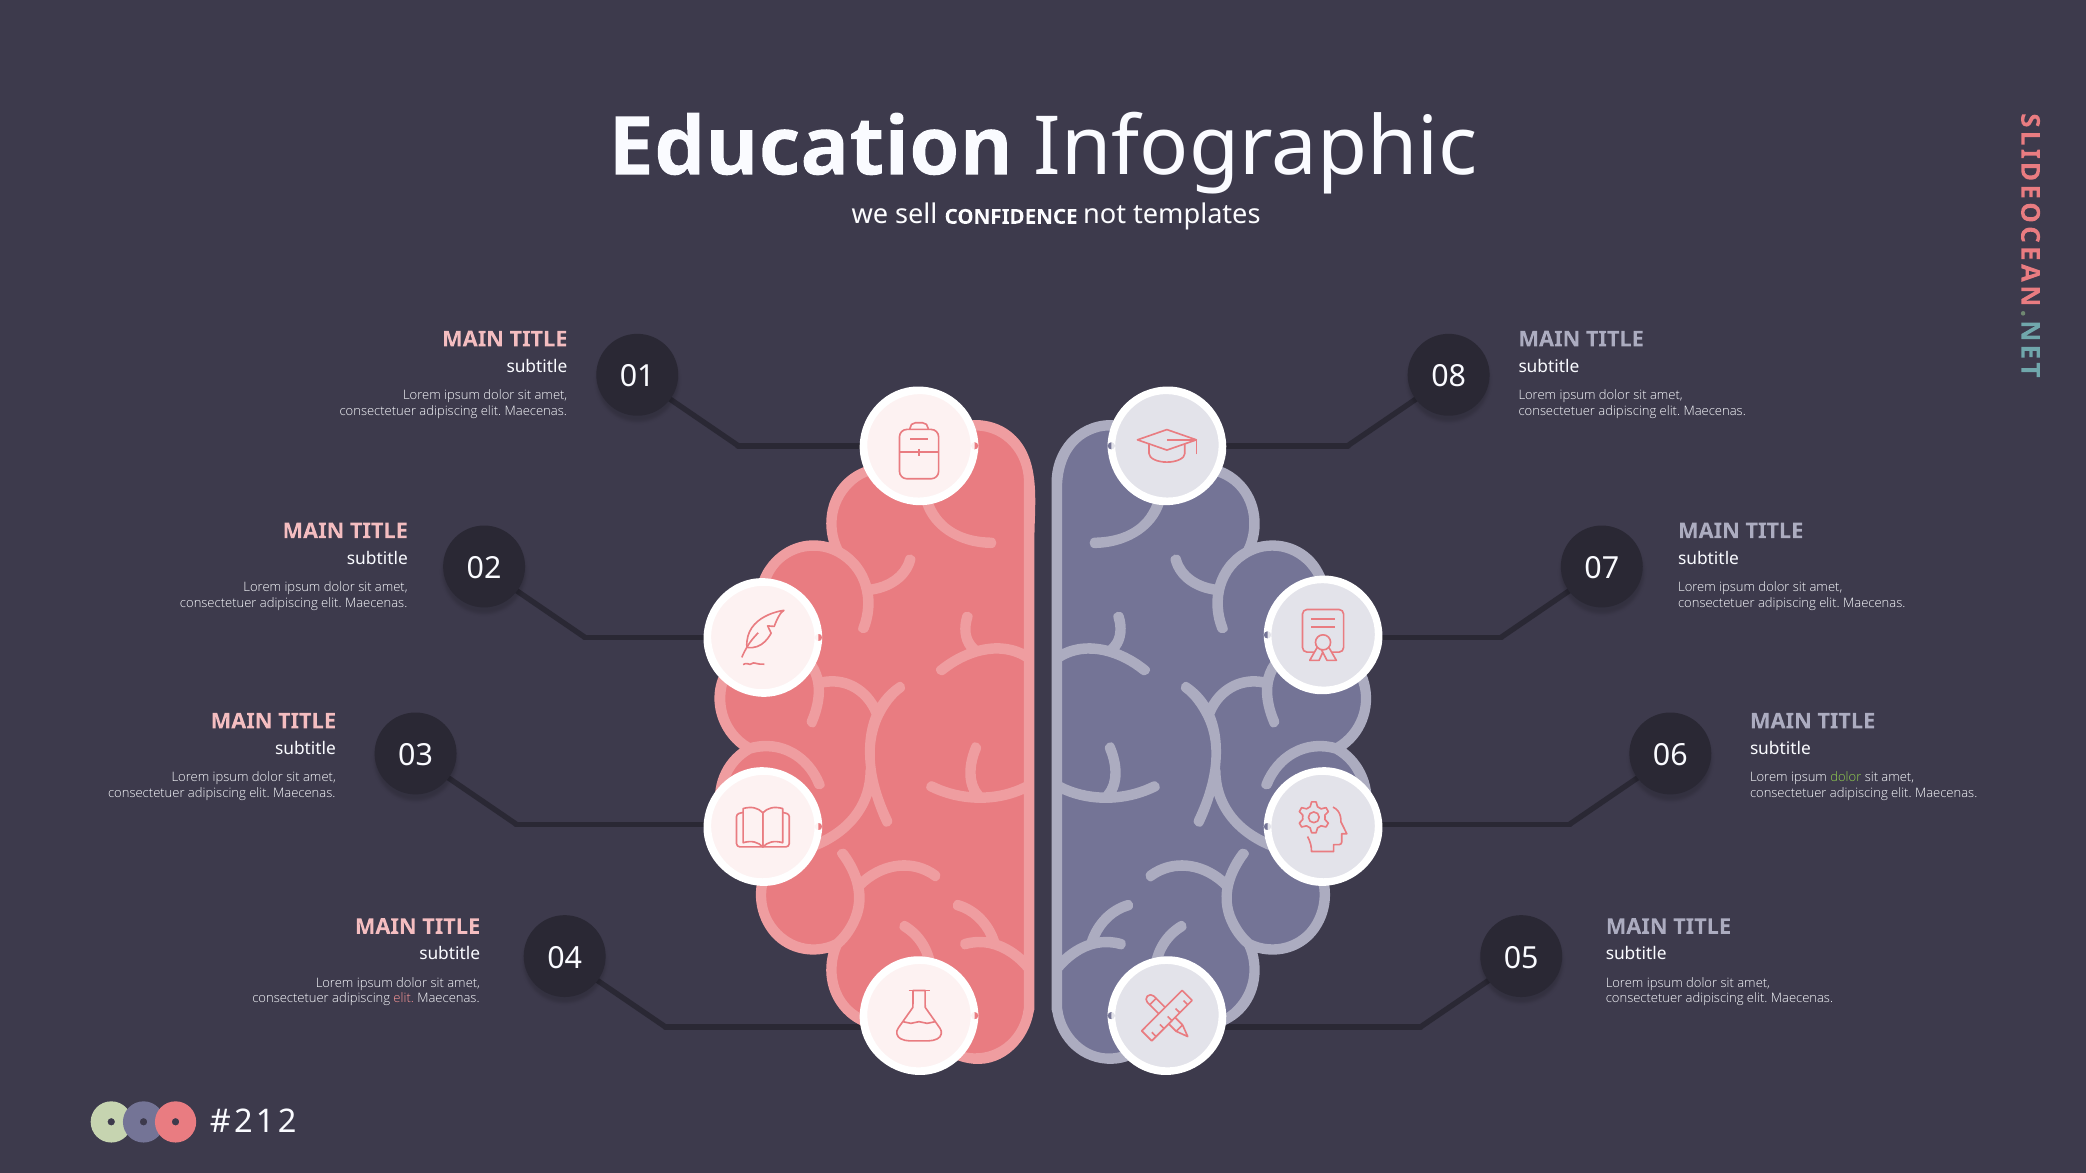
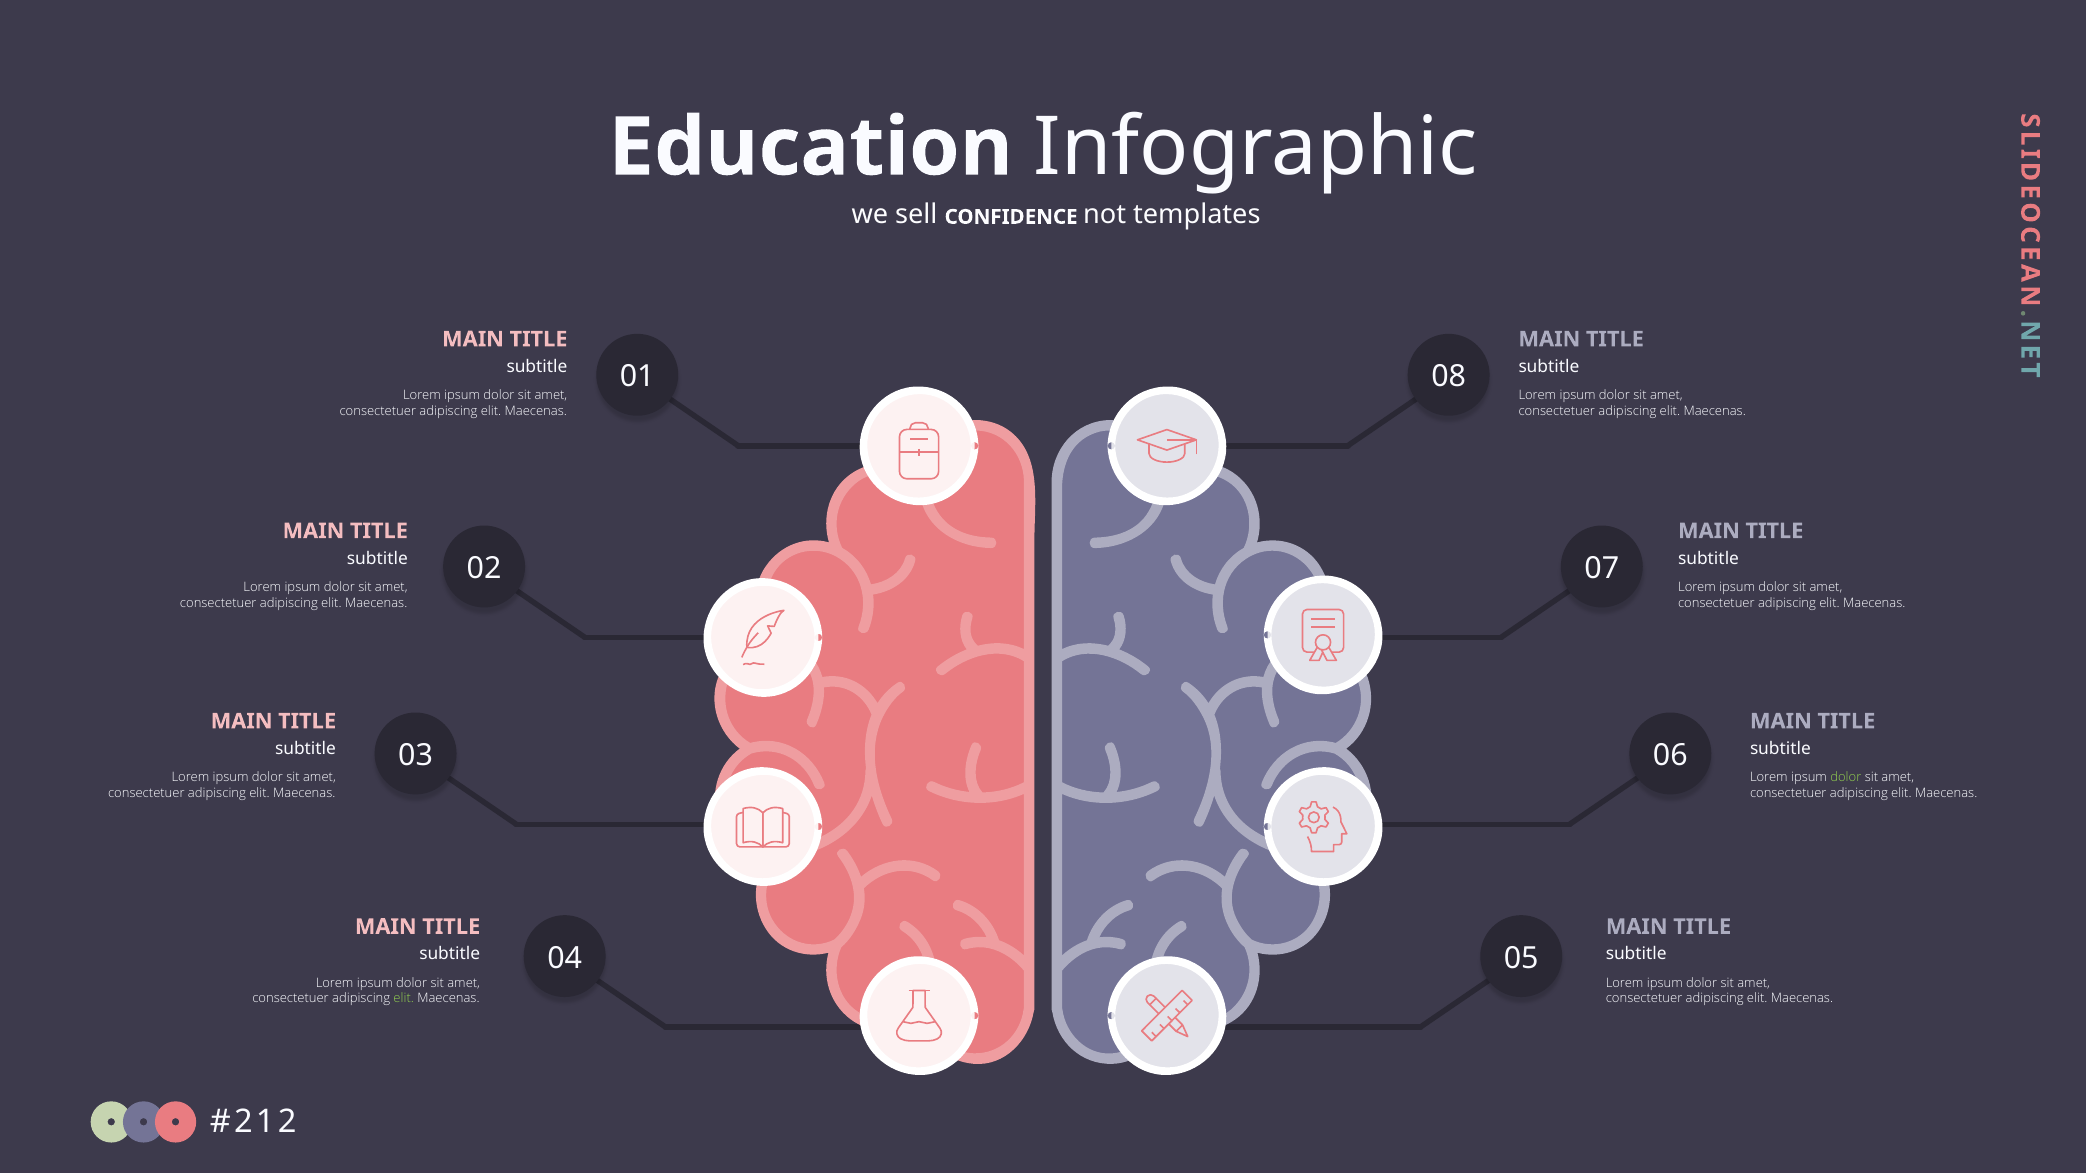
elit at (404, 999) colour: pink -> light green
